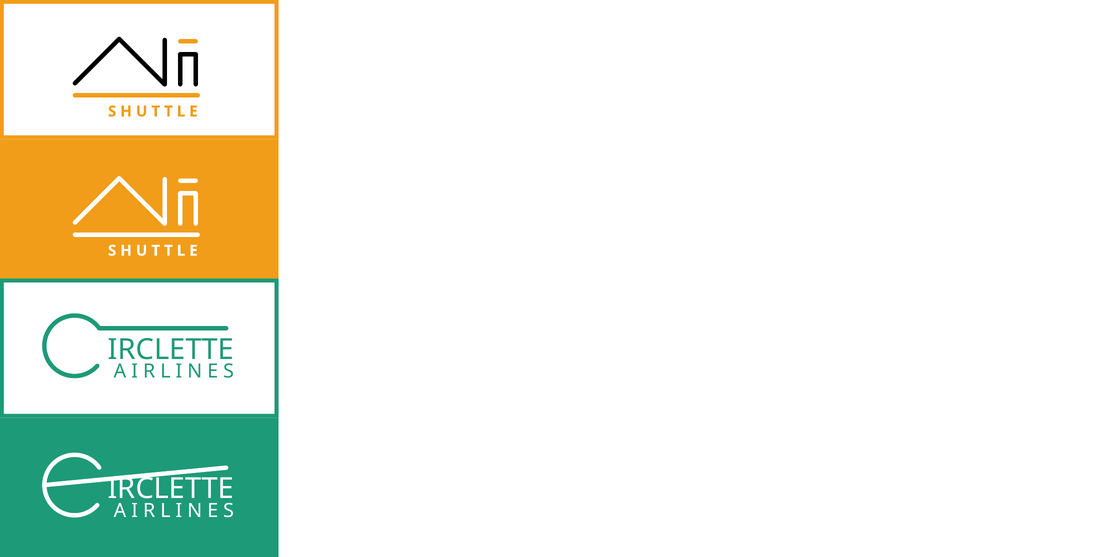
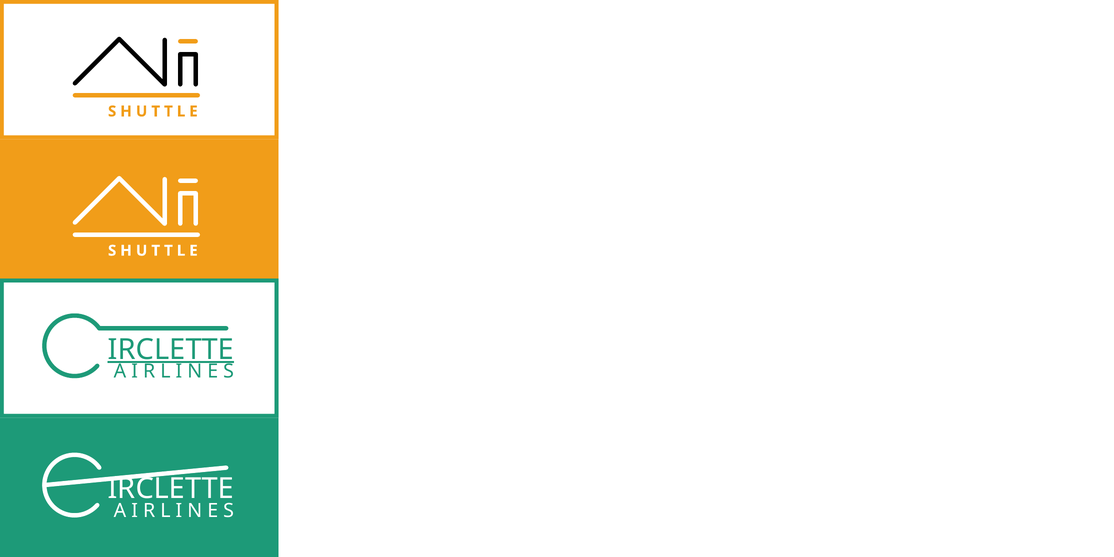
IRCLETTE at (171, 350) underline: none -> present
